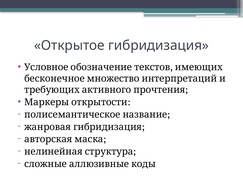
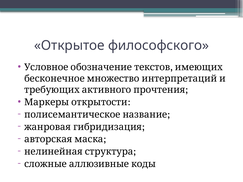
гибридизация: гибридизация -> философского
